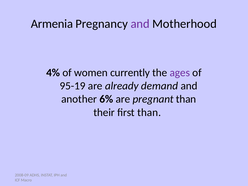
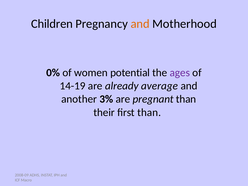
Armenia: Armenia -> Children
and at (140, 24) colour: purple -> orange
4%: 4% -> 0%
currently: currently -> potential
95-19: 95-19 -> 14-19
demand: demand -> average
6%: 6% -> 3%
